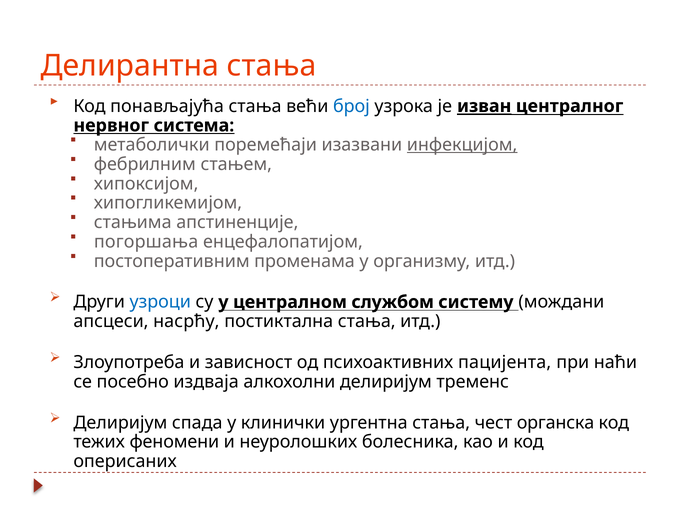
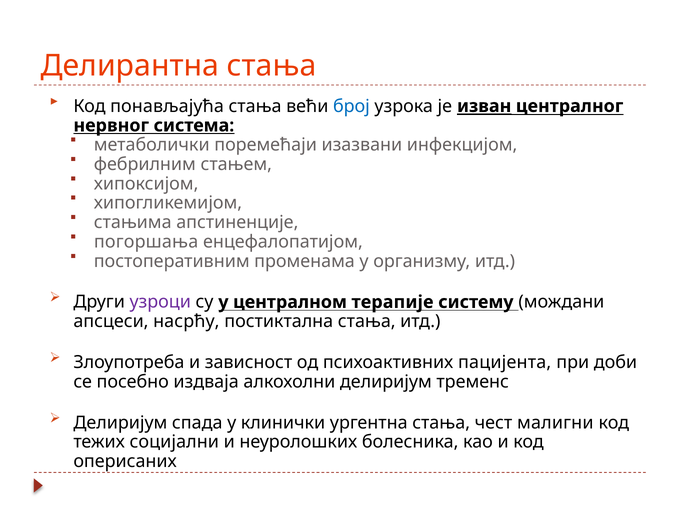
инфекцијом underline: present -> none
узроци colour: blue -> purple
службом: службом -> терапије
наћи: наћи -> доби
органска: органска -> малигни
феномени: феномени -> социјални
